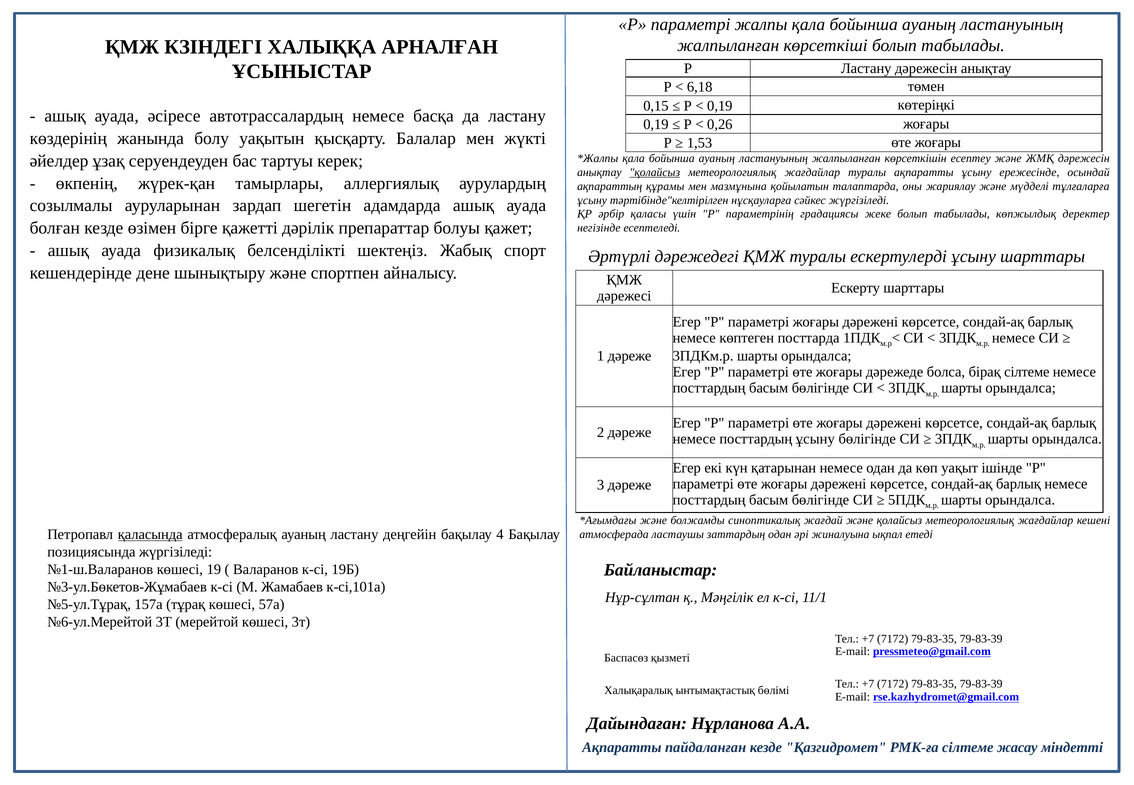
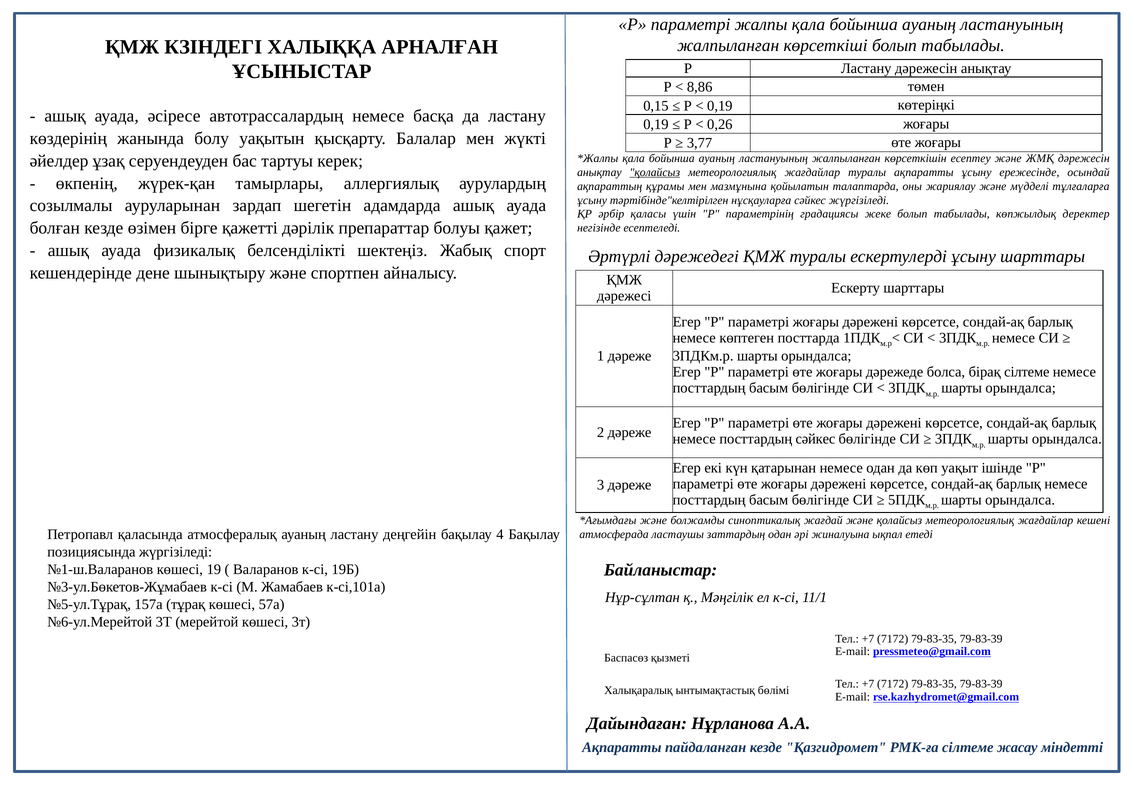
6,18: 6,18 -> 8,86
1,53: 1,53 -> 3,77
посттардың ұсыну: ұсыну -> сәйкес
қаласында underline: present -> none
